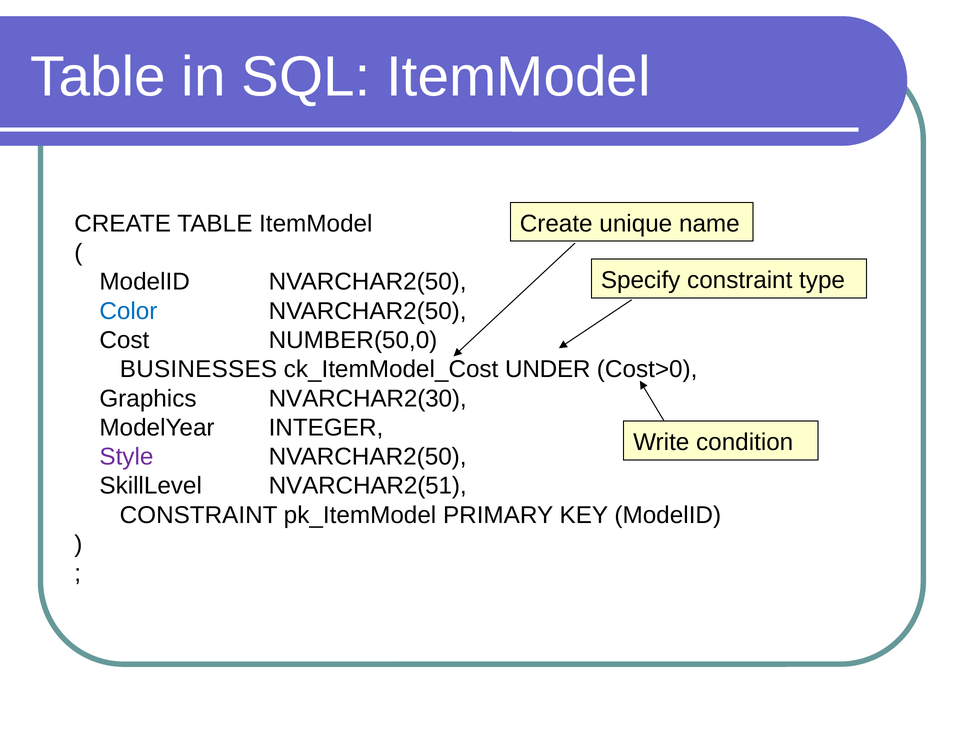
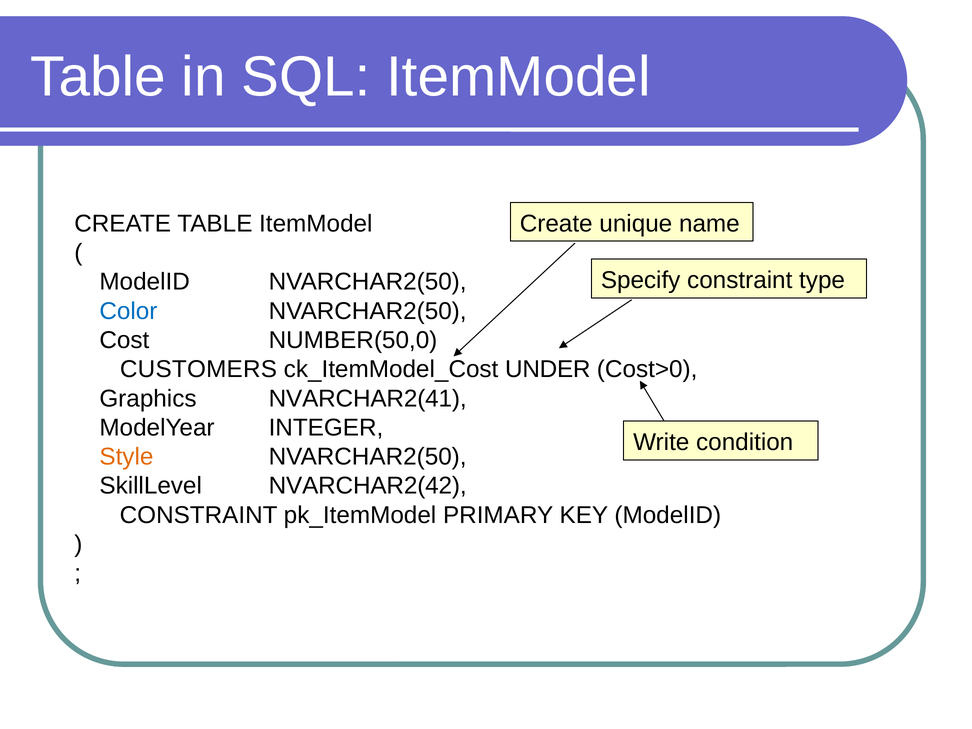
BUSINESSES: BUSINESSES -> CUSTOMERS
NVARCHAR2(30: NVARCHAR2(30 -> NVARCHAR2(41
Style colour: purple -> orange
NVARCHAR2(51: NVARCHAR2(51 -> NVARCHAR2(42
